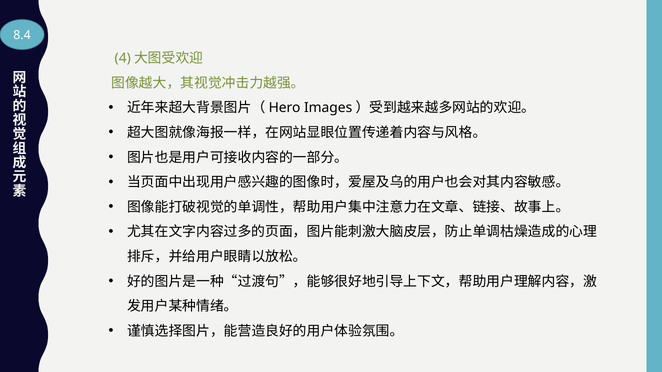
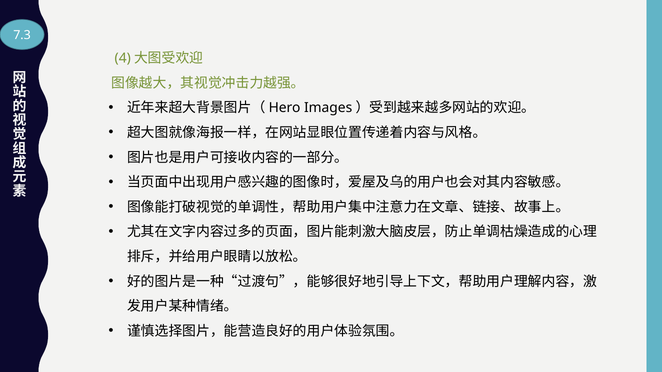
8.4: 8.4 -> 7.3
